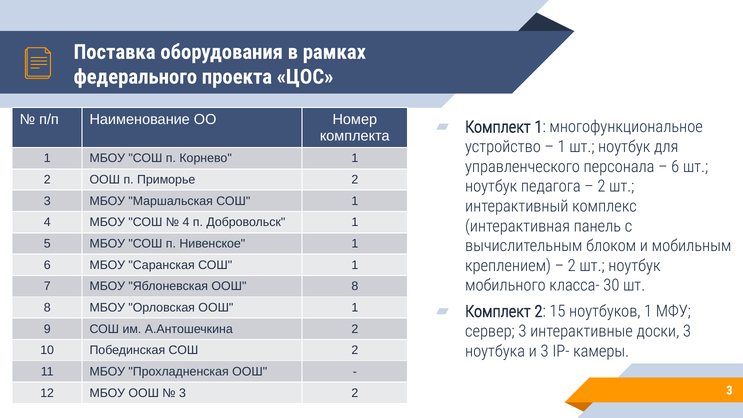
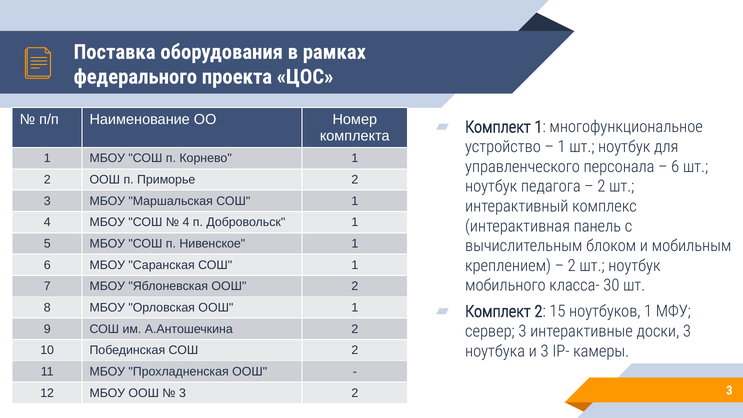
ООШ 8: 8 -> 2
